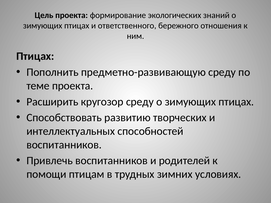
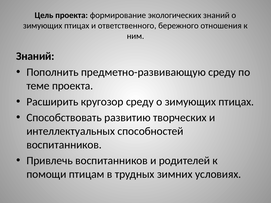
Птицах at (35, 56): Птицах -> Знаний
